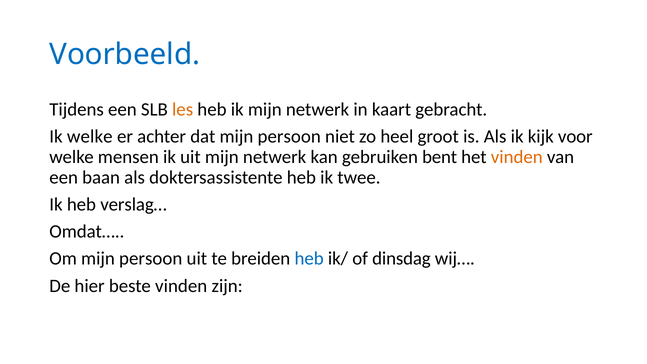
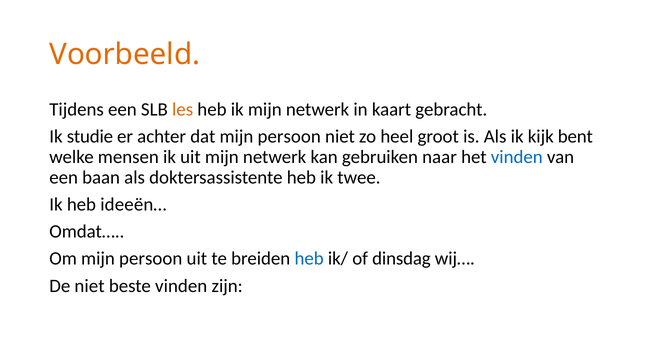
Voorbeeld colour: blue -> orange
Ik welke: welke -> studie
voor: voor -> bent
bent: bent -> naar
vinden at (517, 157) colour: orange -> blue
verslag…: verslag… -> ideeën…
De hier: hier -> niet
